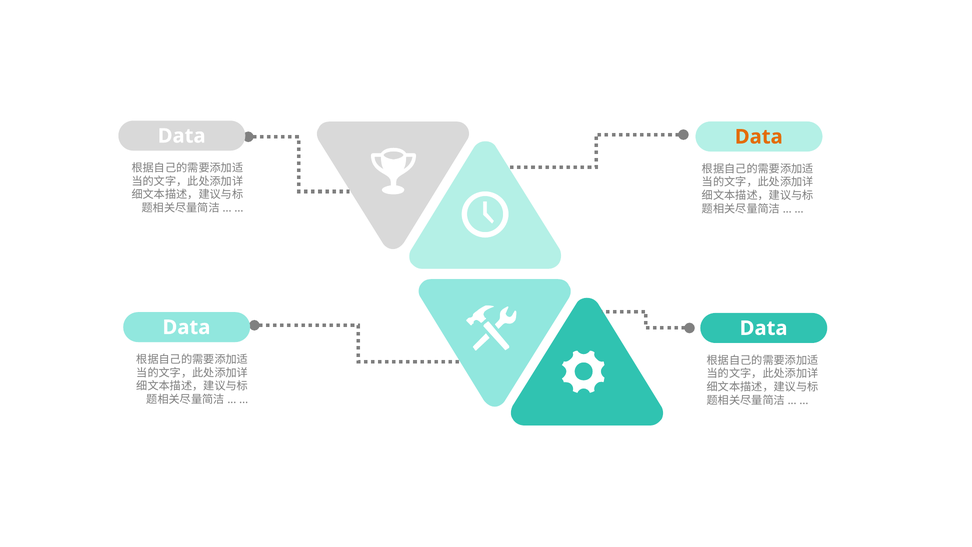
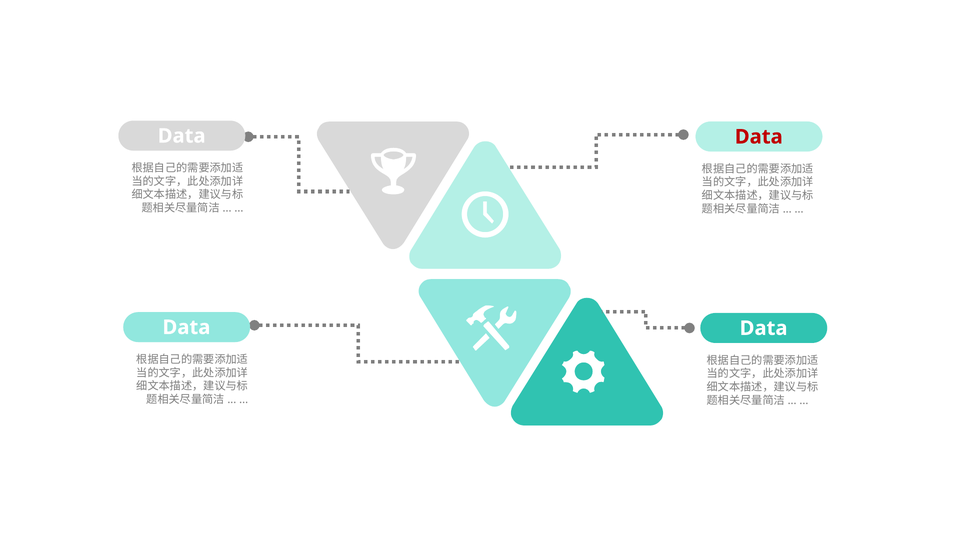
Data at (759, 137) colour: orange -> red
